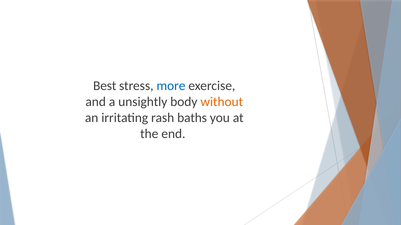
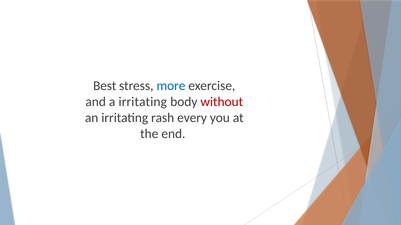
a unsightly: unsightly -> irritating
without colour: orange -> red
baths: baths -> every
